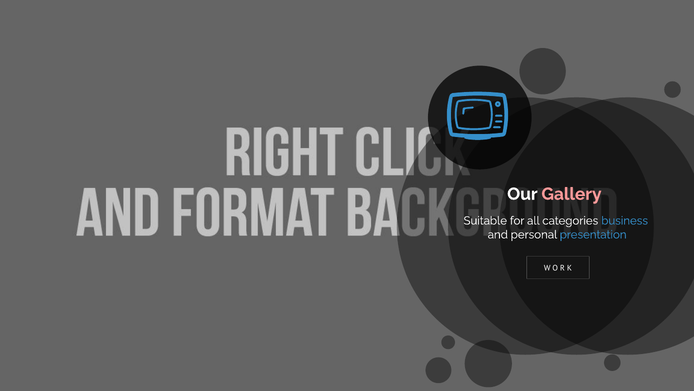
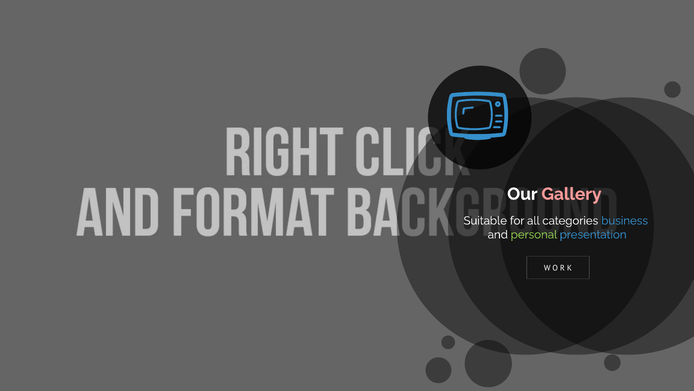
personal colour: white -> light green
